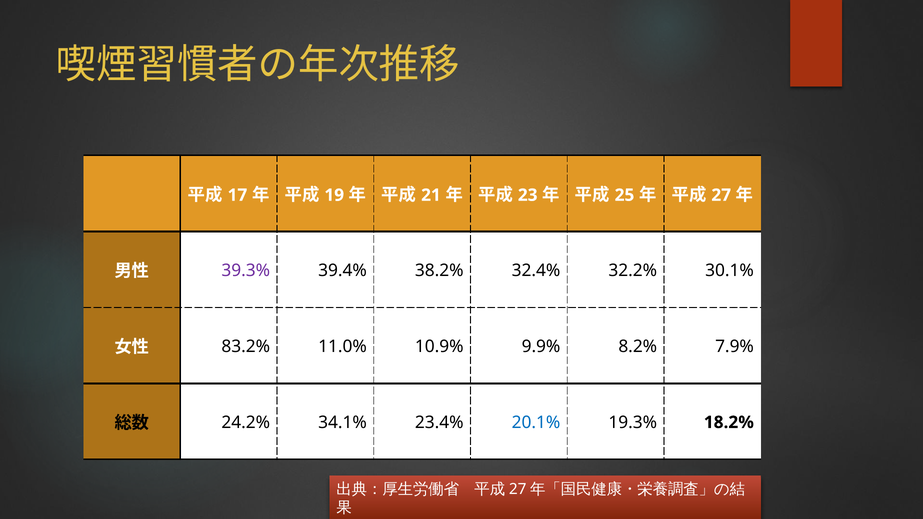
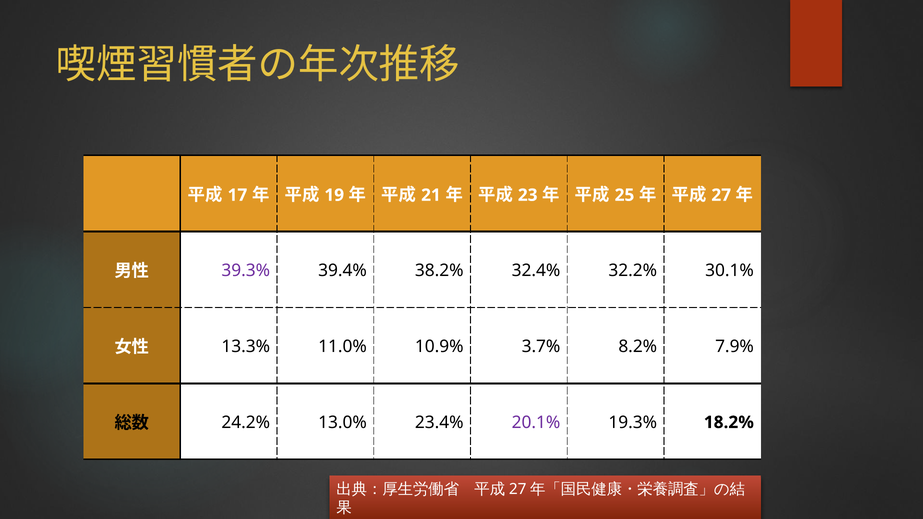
83.2%: 83.2% -> 13.3%
9.9%: 9.9% -> 3.7%
34.1%: 34.1% -> 13.0%
20.1% colour: blue -> purple
